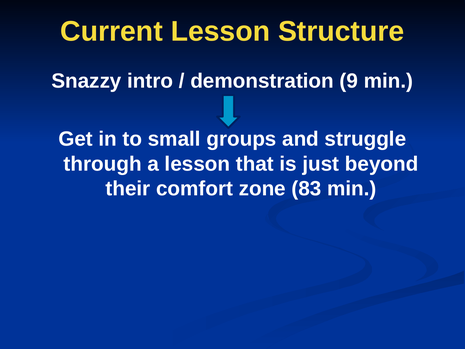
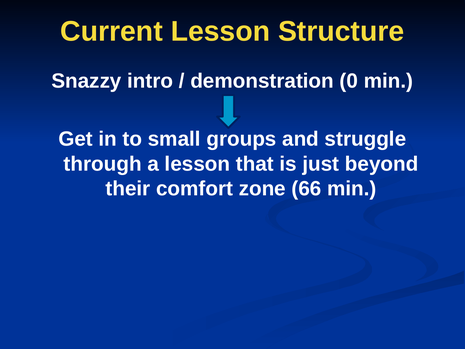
9: 9 -> 0
83: 83 -> 66
